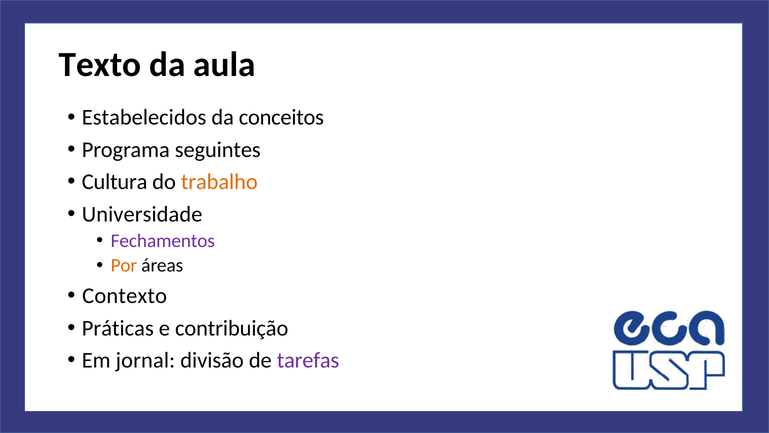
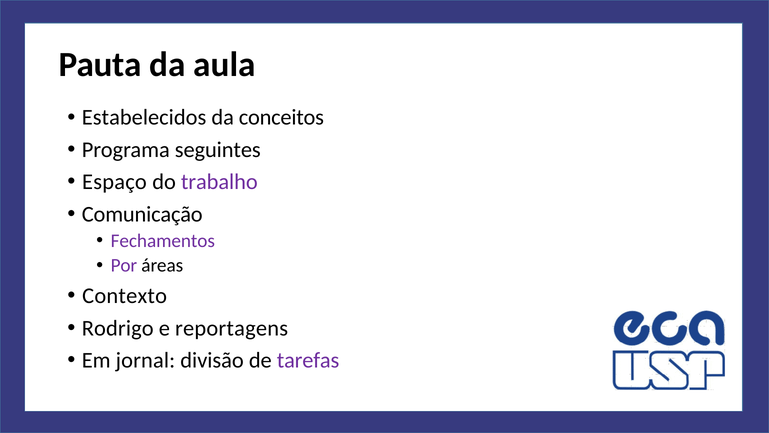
Texto: Texto -> Pauta
Cultura: Cultura -> Espaço
trabalho colour: orange -> purple
Universidade: Universidade -> Comunicação
Por colour: orange -> purple
Práticas: Práticas -> Rodrigo
contribuição: contribuição -> reportagens
